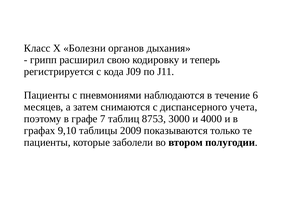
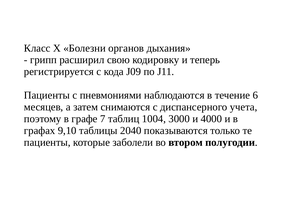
8753: 8753 -> 1004
2009: 2009 -> 2040
